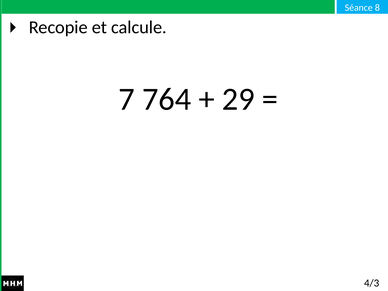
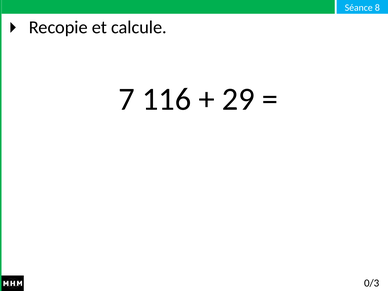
764: 764 -> 116
4/3: 4/3 -> 0/3
